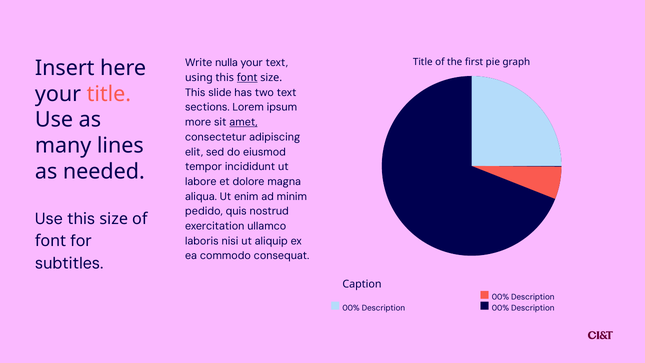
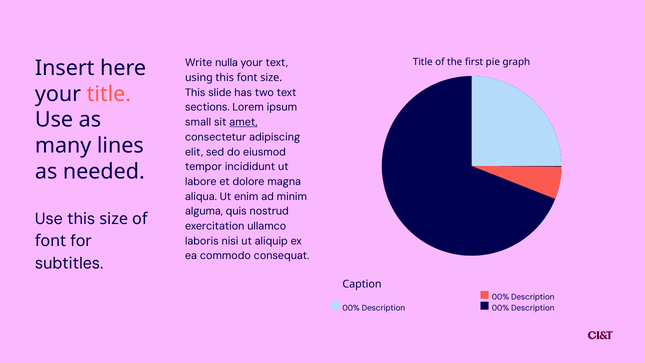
font at (247, 78) underline: present -> none
more: more -> small
pedido: pedido -> alguma
